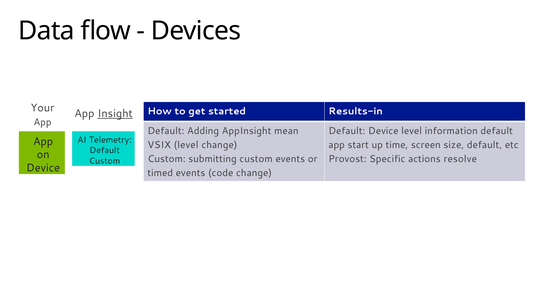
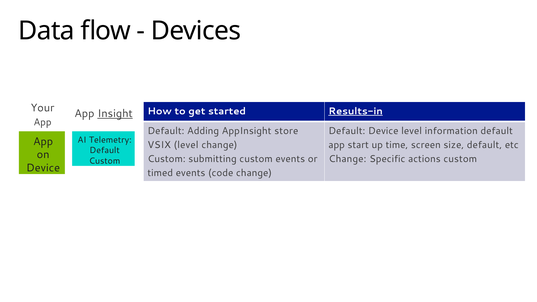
Results-in underline: none -> present
mean: mean -> store
Provost at (347, 159): Provost -> Change
actions resolve: resolve -> custom
